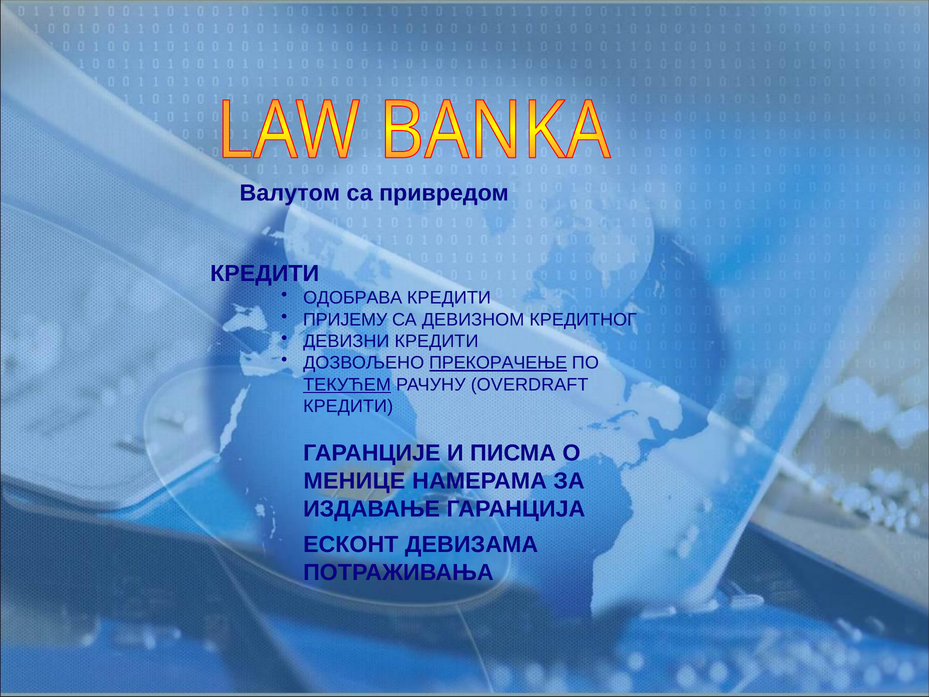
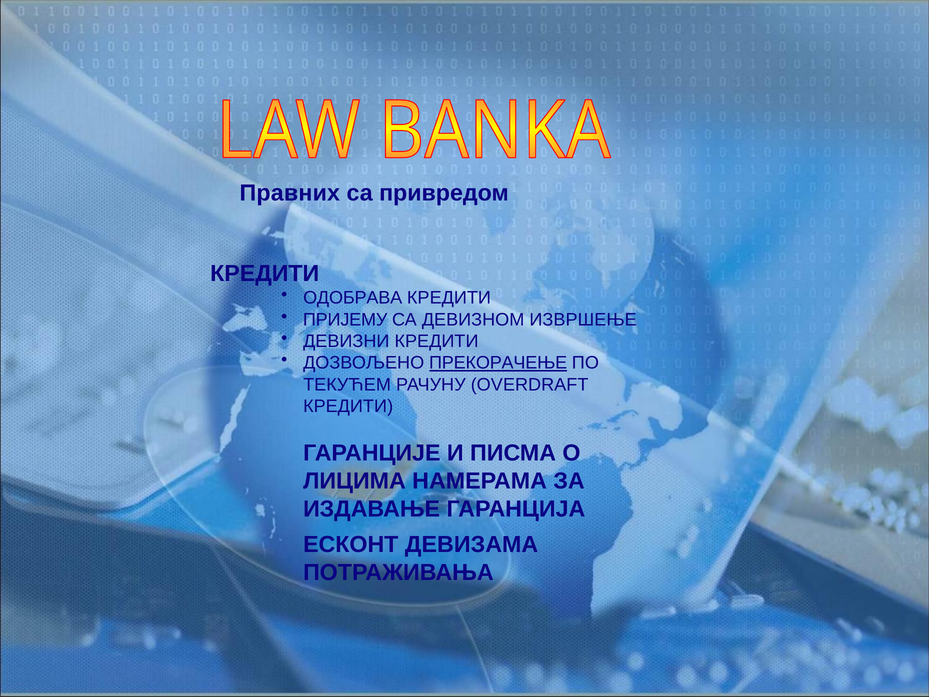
Валутом: Валутом -> Правних
КРЕДИТНОГ: КРЕДИТНОГ -> ИЗВРШЕЊЕ
ТЕКУЋЕМ underline: present -> none
МЕНИЦЕ: МЕНИЦЕ -> ЛИЦИМА
